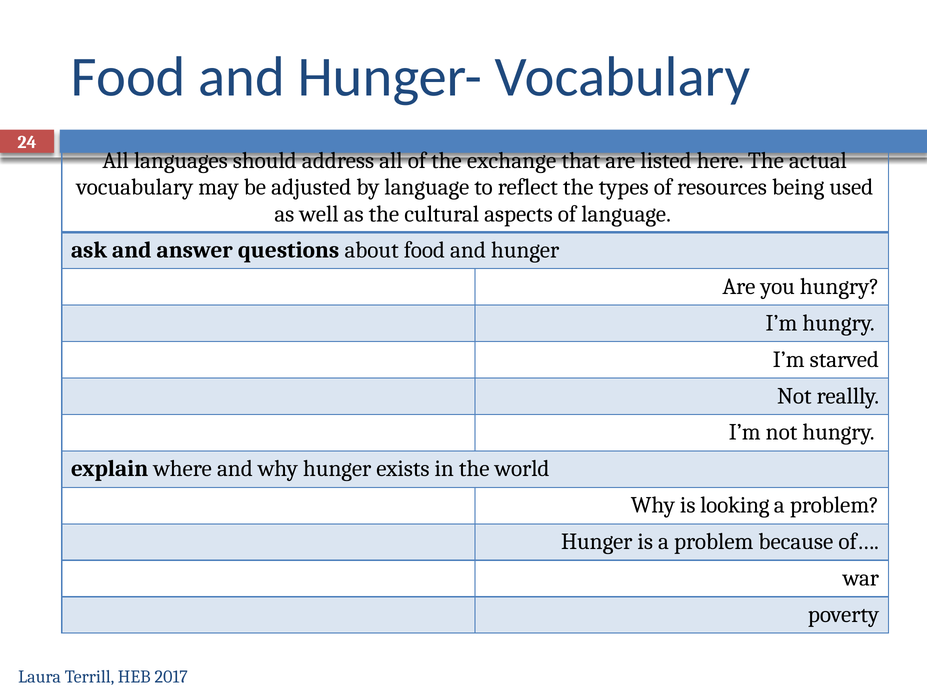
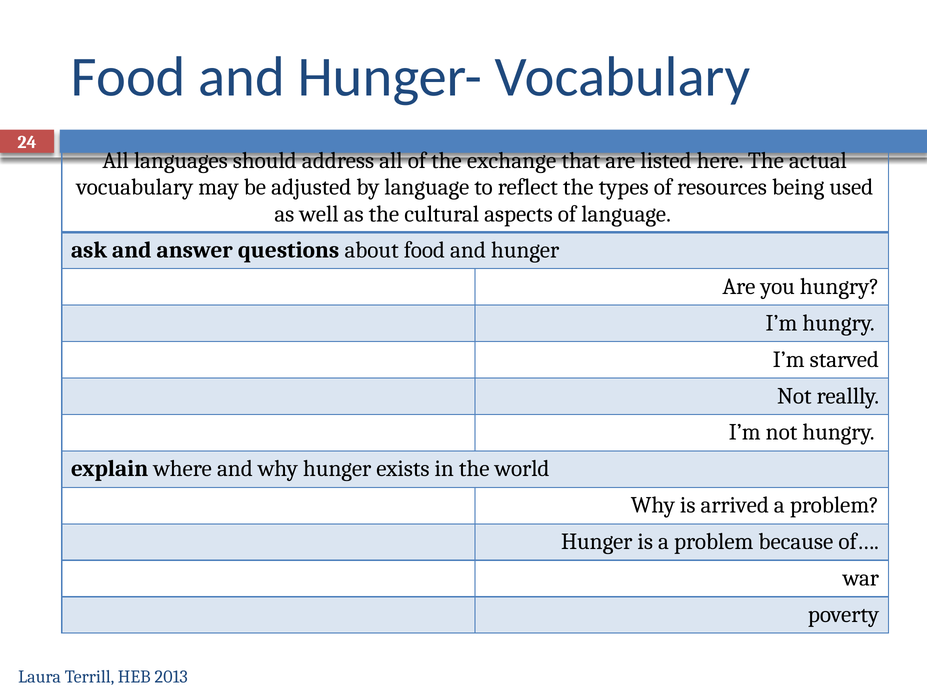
looking: looking -> arrived
2017: 2017 -> 2013
